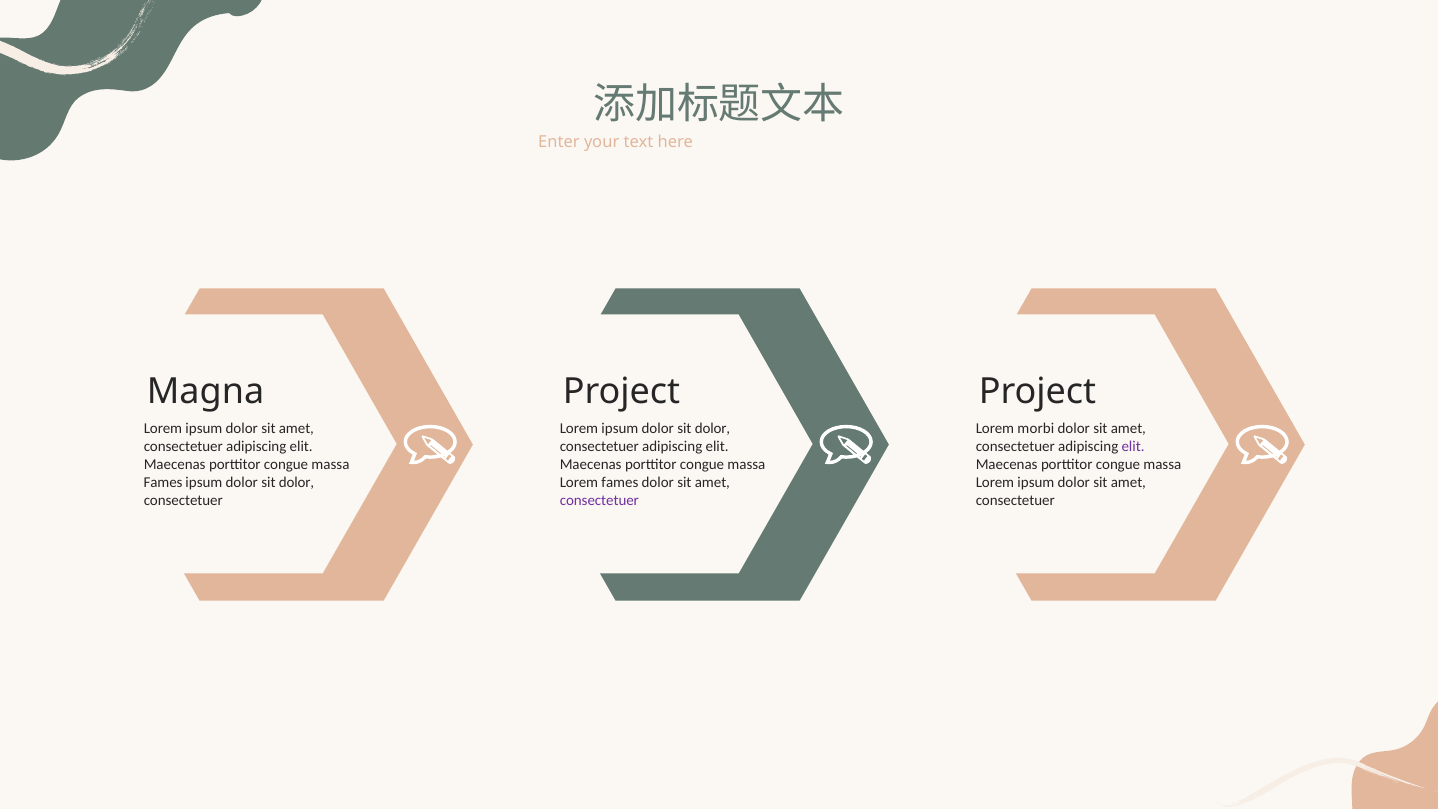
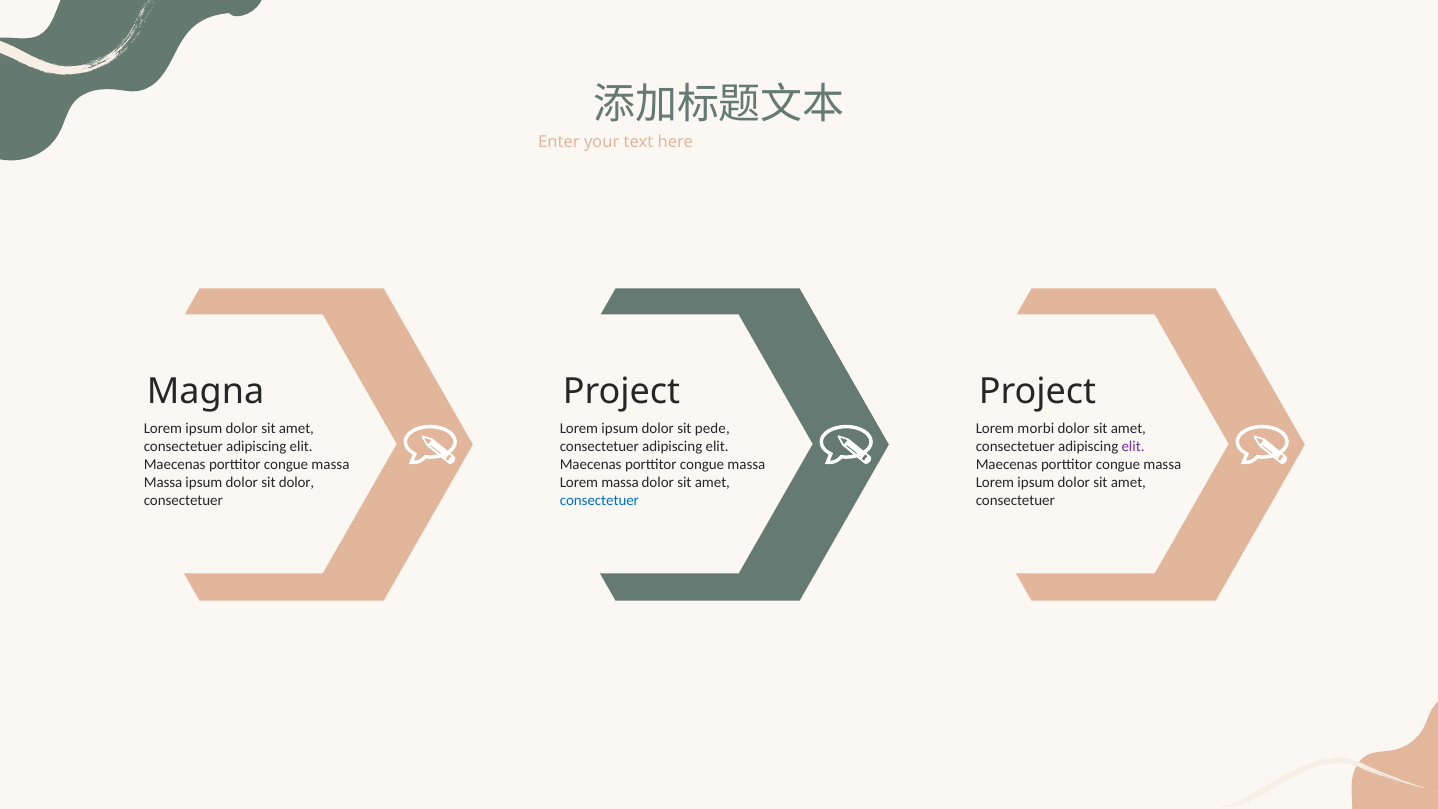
dolor at (712, 428): dolor -> pede
Fames at (163, 482): Fames -> Massa
Lorem fames: fames -> massa
consectetuer at (599, 500) colour: purple -> blue
